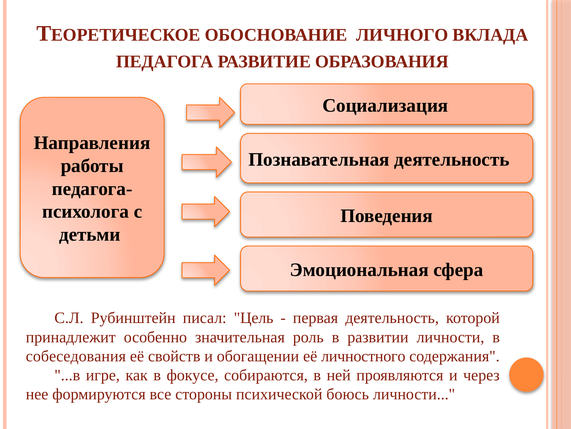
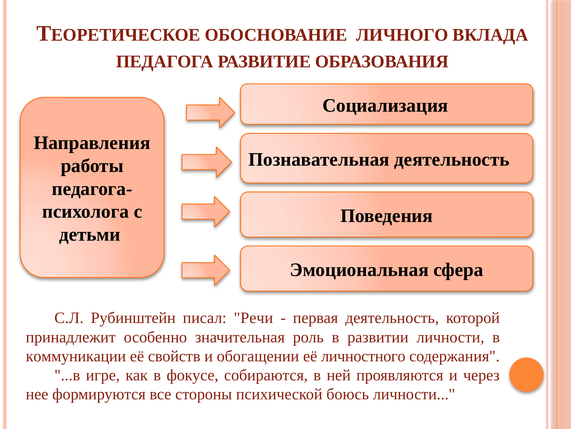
Цель: Цель -> Речи
собеседования: собеседования -> коммуникации
